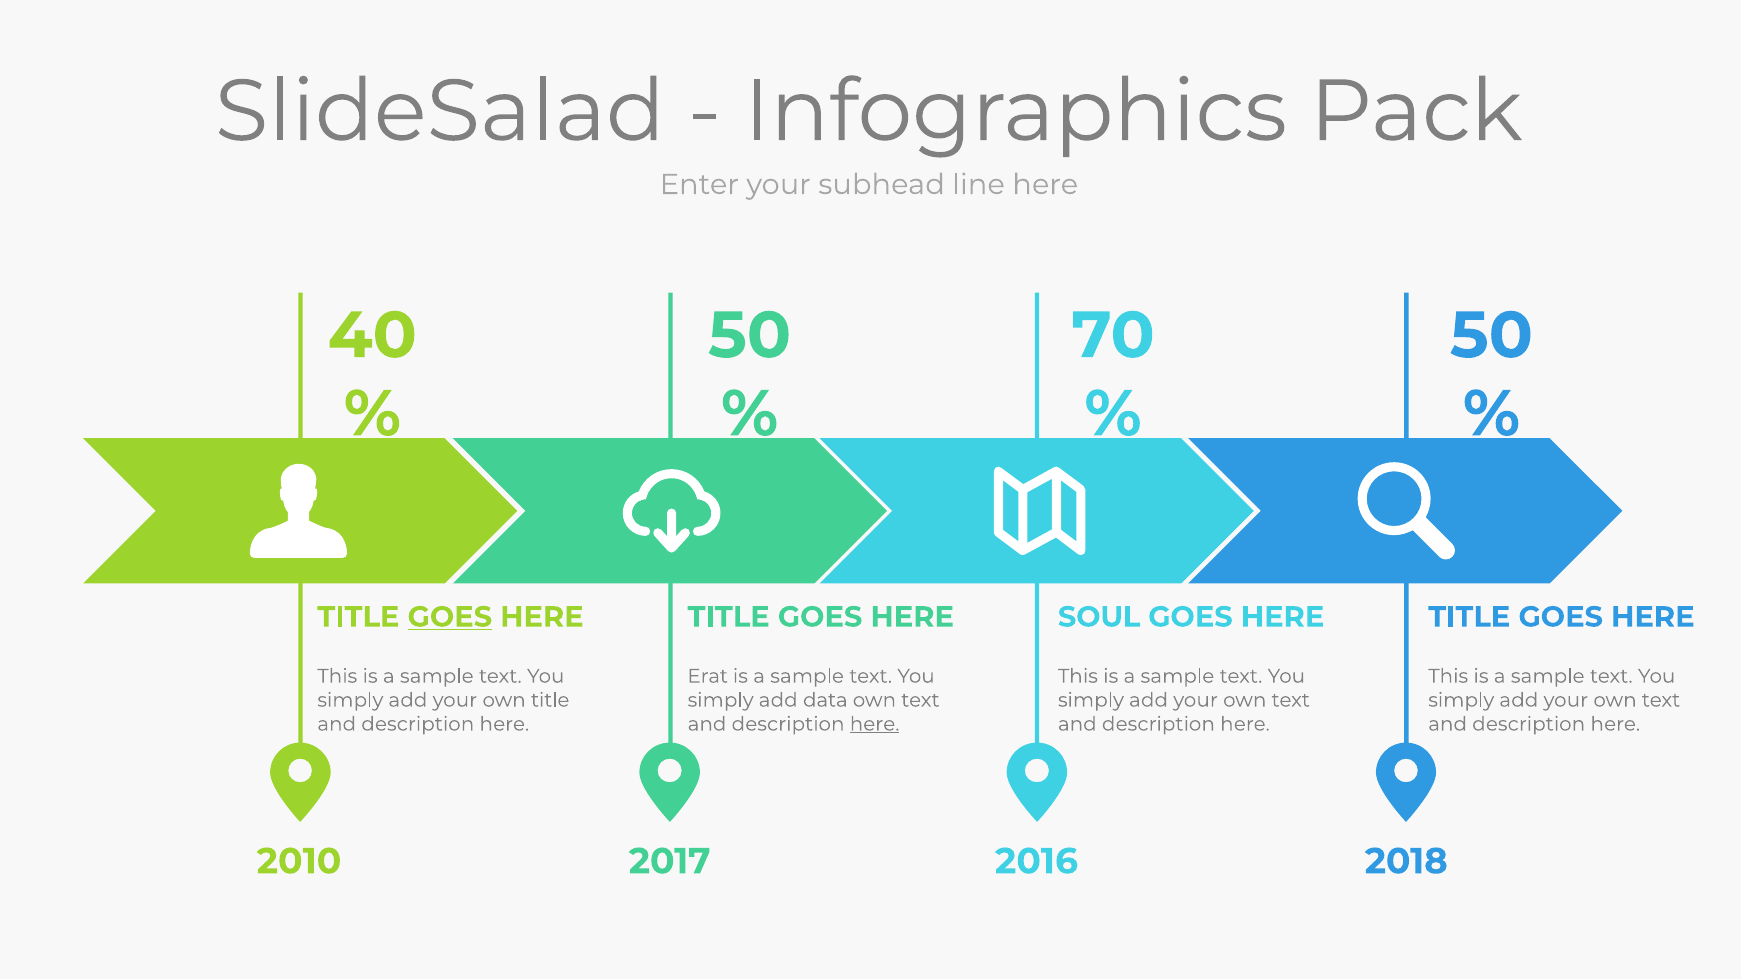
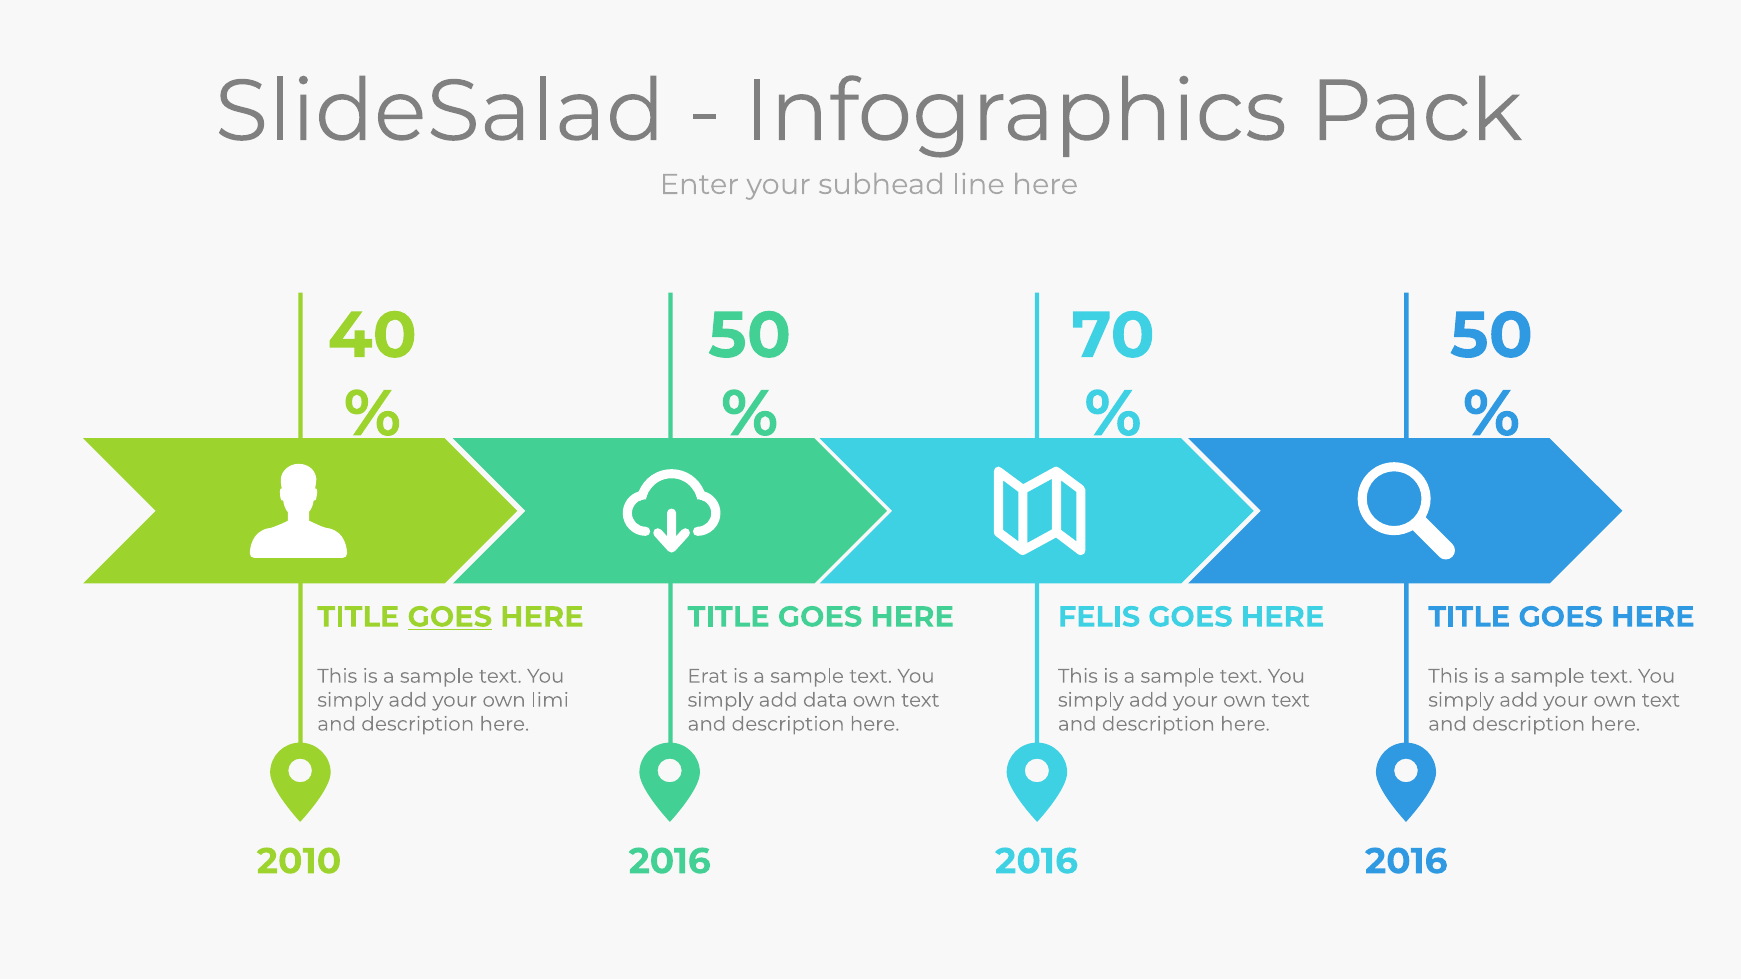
SOUL: SOUL -> FELIS
own title: title -> limi
here at (875, 724) underline: present -> none
2010 2017: 2017 -> 2016
2018 at (1406, 862): 2018 -> 2016
